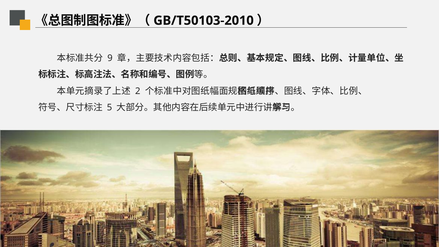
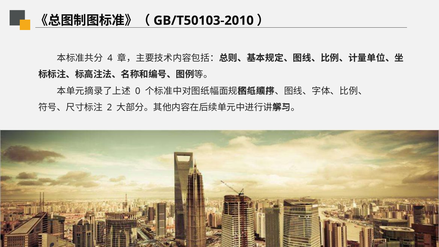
9: 9 -> 4
2: 2 -> 0
5: 5 -> 2
